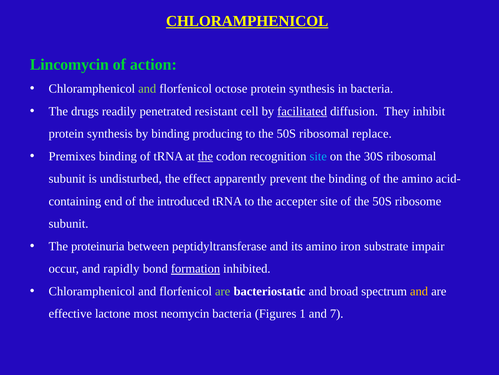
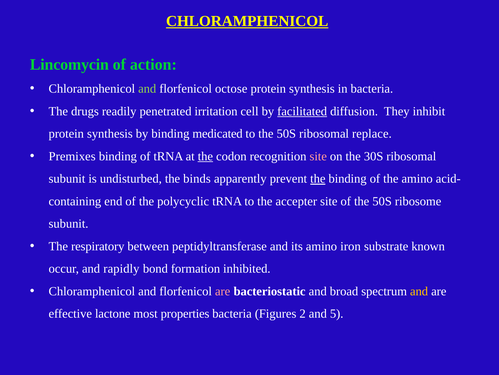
resistant: resistant -> irritation
producing: producing -> medicated
site at (318, 156) colour: light blue -> pink
effect: effect -> binds
the at (318, 178) underline: none -> present
introduced: introduced -> polycyclic
proteinuria: proteinuria -> respiratory
impair: impair -> known
formation underline: present -> none
are at (223, 291) colour: light green -> pink
neomycin: neomycin -> properties
1: 1 -> 2
7: 7 -> 5
